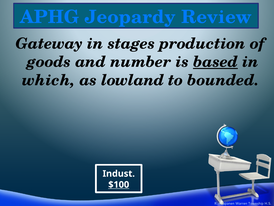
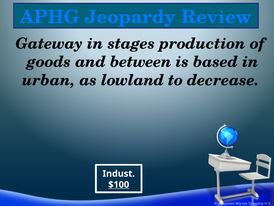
number: number -> between
based underline: present -> none
which: which -> urban
bounded: bounded -> decrease
